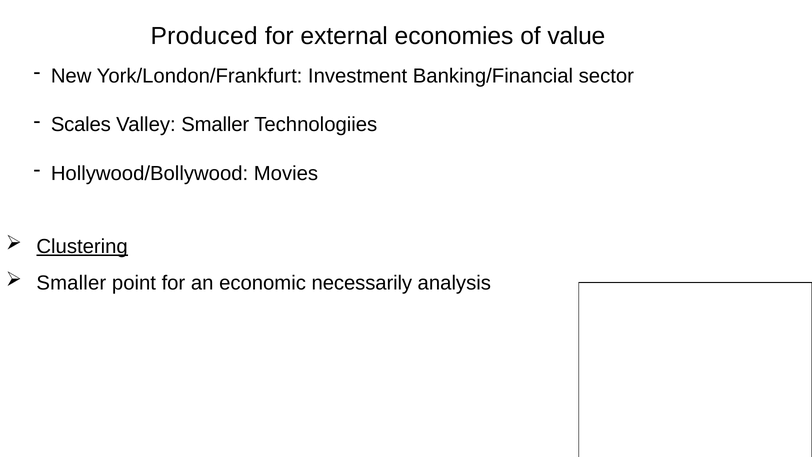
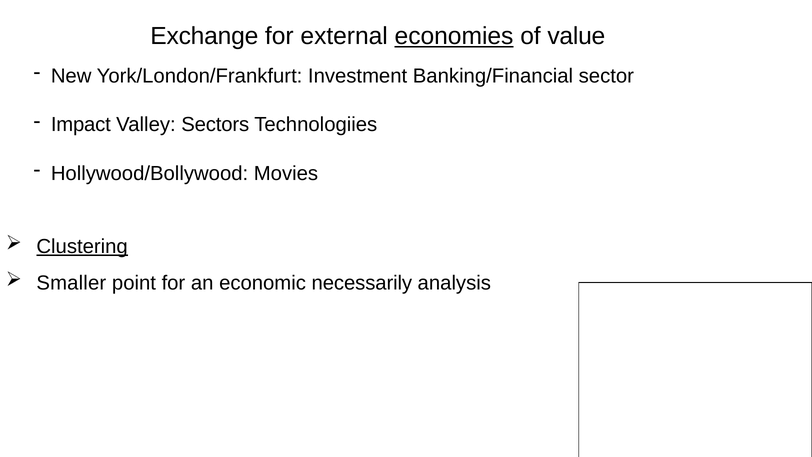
Produced: Produced -> Exchange
economies underline: none -> present
Scales: Scales -> Impact
Valley Smaller: Smaller -> Sectors
